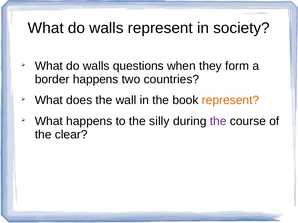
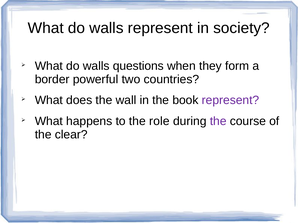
border happens: happens -> powerful
represent at (231, 100) colour: orange -> purple
silly: silly -> role
